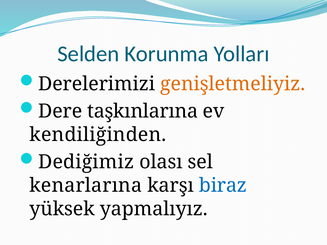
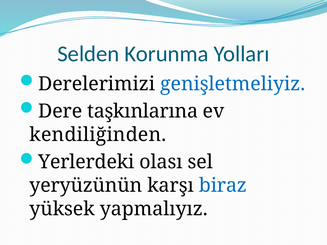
genişletmeliyiz colour: orange -> blue
Dediğimiz: Dediğimiz -> Yerlerdeki
kenarlarına: kenarlarına -> yeryüzünün
